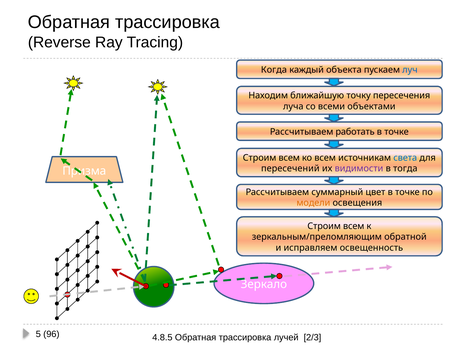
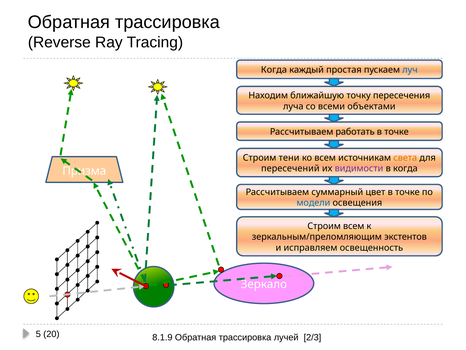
объекта: объекта -> простая
всем at (289, 158): всем -> тени
света colour: blue -> orange
в тогда: тогда -> когда
модели colour: orange -> blue
обратной: обратной -> экстентов
96: 96 -> 20
4.8.5: 4.8.5 -> 8.1.9
